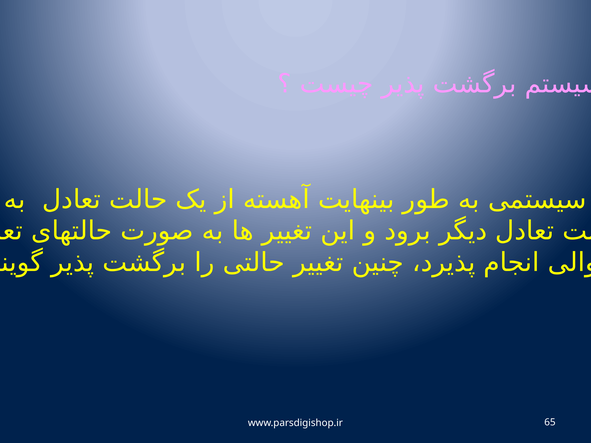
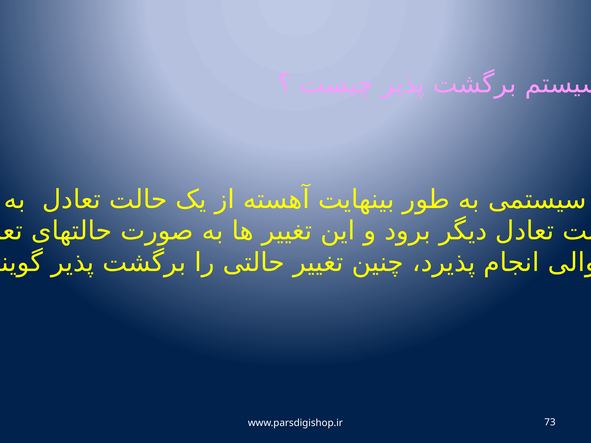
65: 65 -> 73
